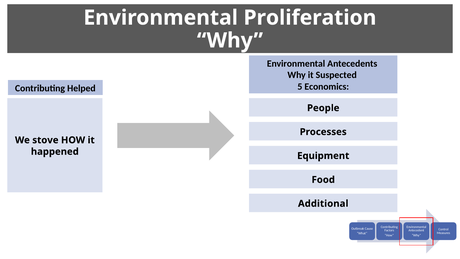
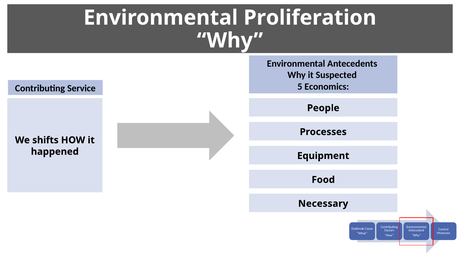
Helped: Helped -> Service
stove: stove -> shifts
Additional: Additional -> Necessary
